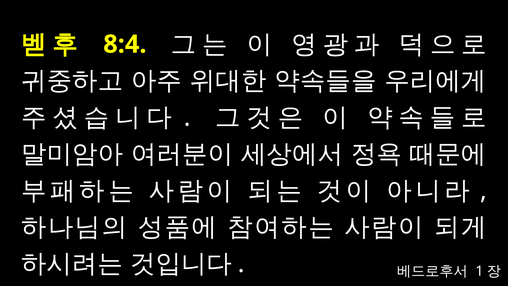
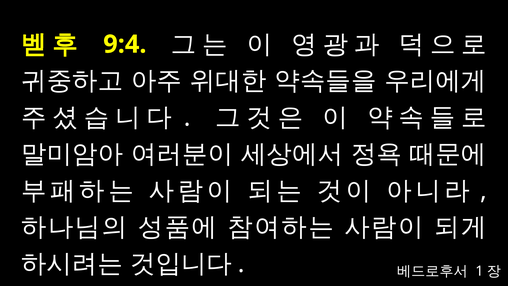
8:4: 8:4 -> 9:4
